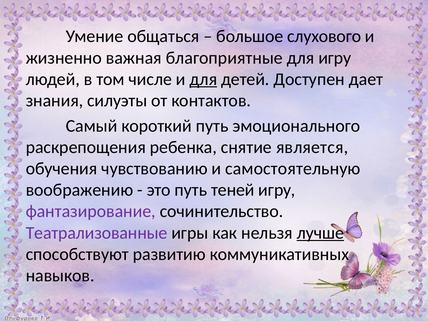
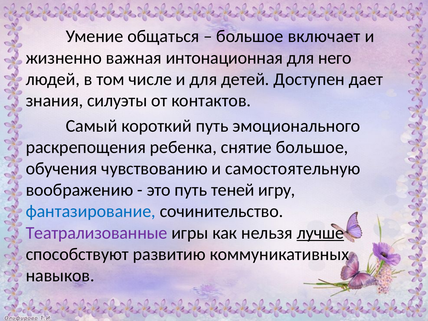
слухового: слухового -> включает
благоприятные: благоприятные -> интонационная
для игру: игру -> него
для at (203, 79) underline: present -> none
снятие является: является -> большое
фантазирование colour: purple -> blue
